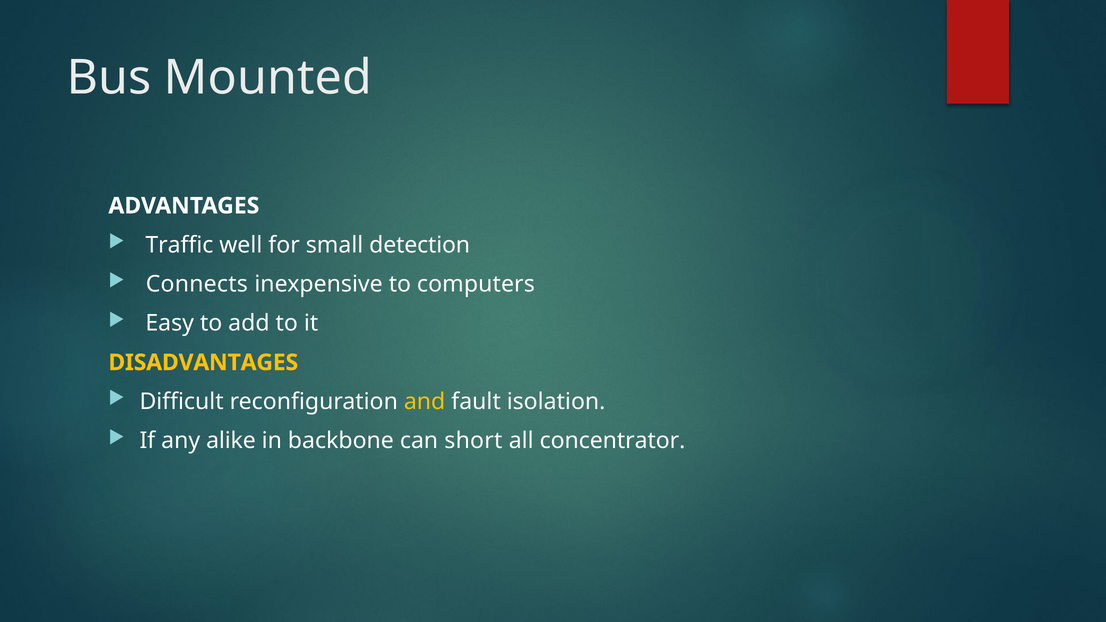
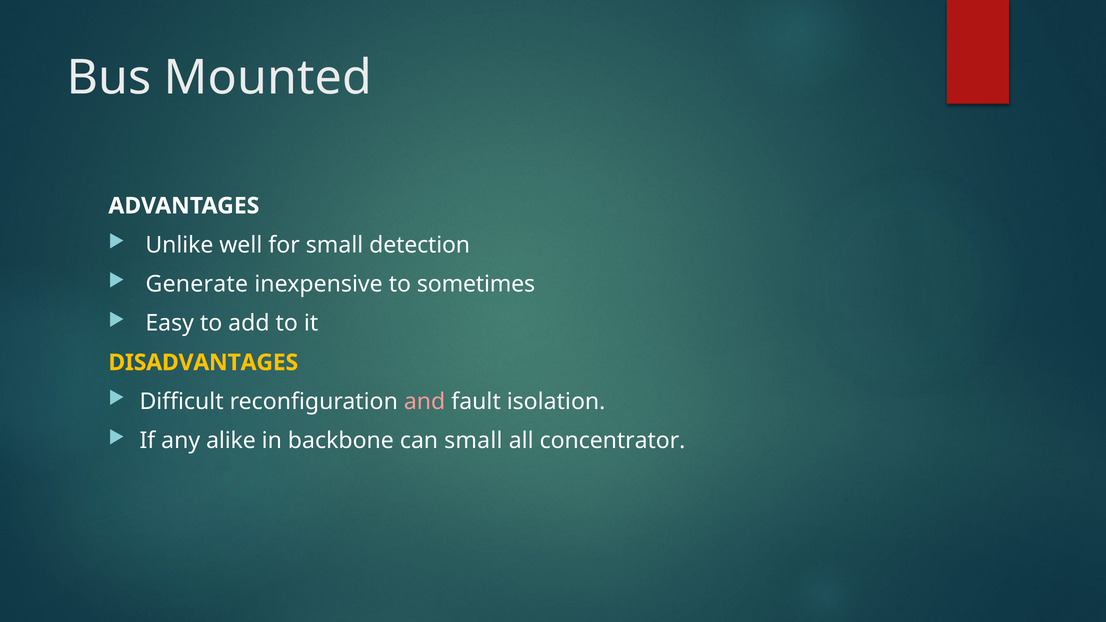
Traffic: Traffic -> Unlike
Connects: Connects -> Generate
computers: computers -> sometimes
and colour: yellow -> pink
can short: short -> small
